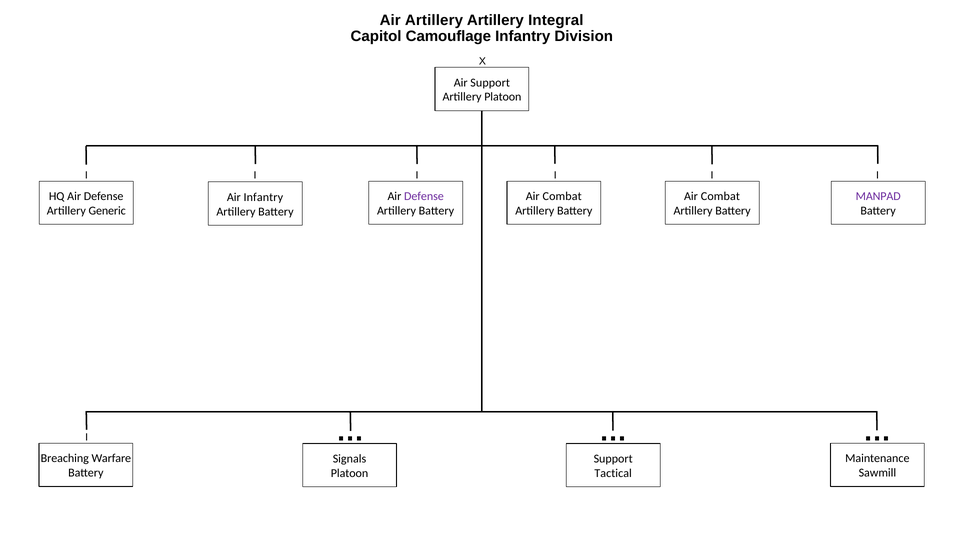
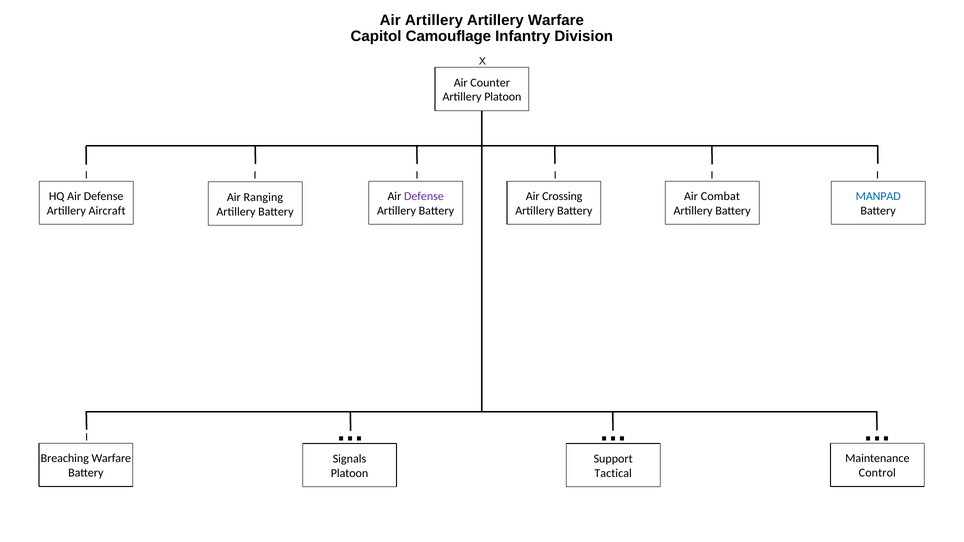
Artillery Integral: Integral -> Warfare
Air Support: Support -> Counter
Combat at (562, 196): Combat -> Crossing
MANPAD colour: purple -> blue
Air Infantry: Infantry -> Ranging
Generic: Generic -> Aircraft
Sawmill: Sawmill -> Control
